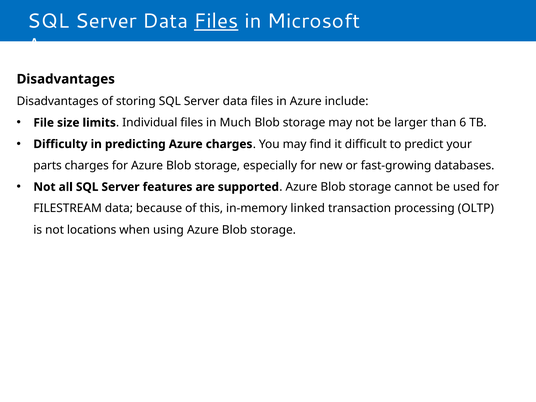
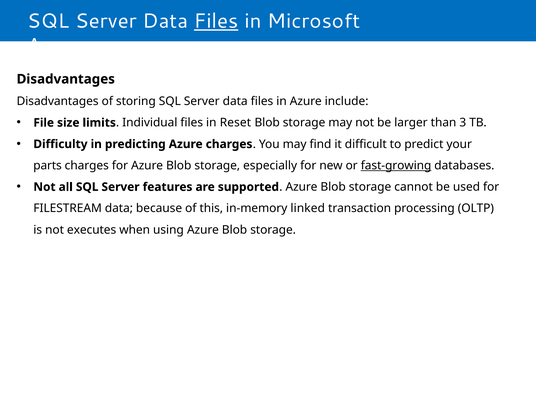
Much: Much -> Reset
6: 6 -> 3
fast-growing underline: none -> present
locations: locations -> executes
